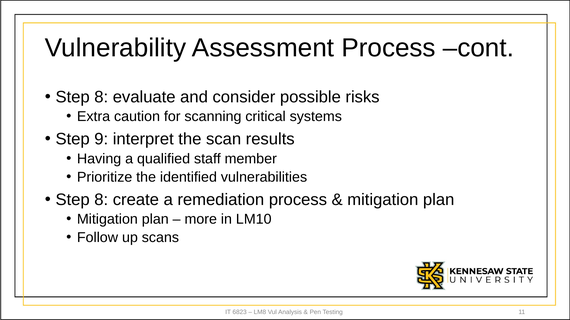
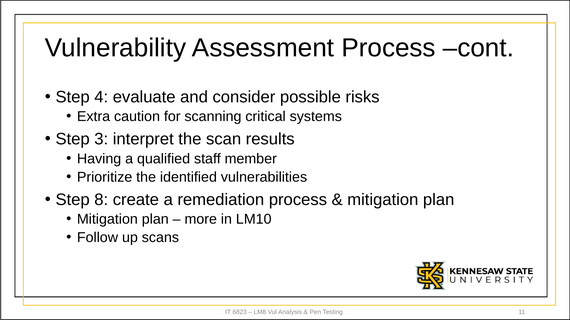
8 at (101, 97): 8 -> 4
9: 9 -> 3
